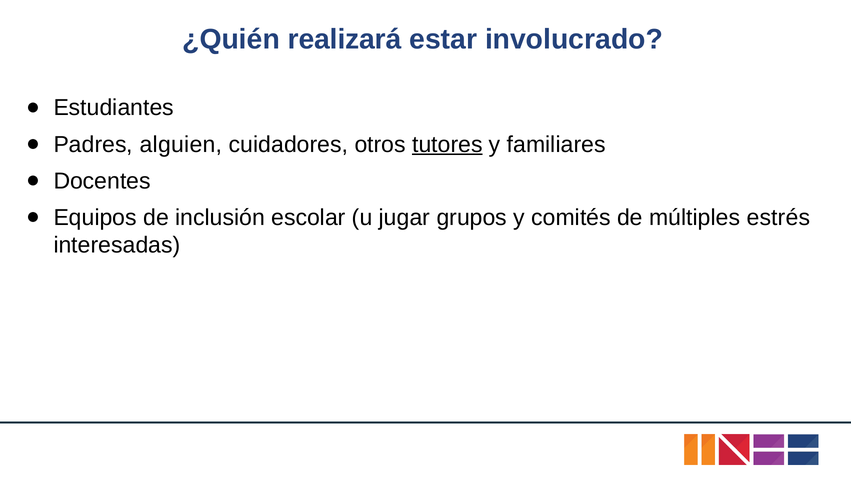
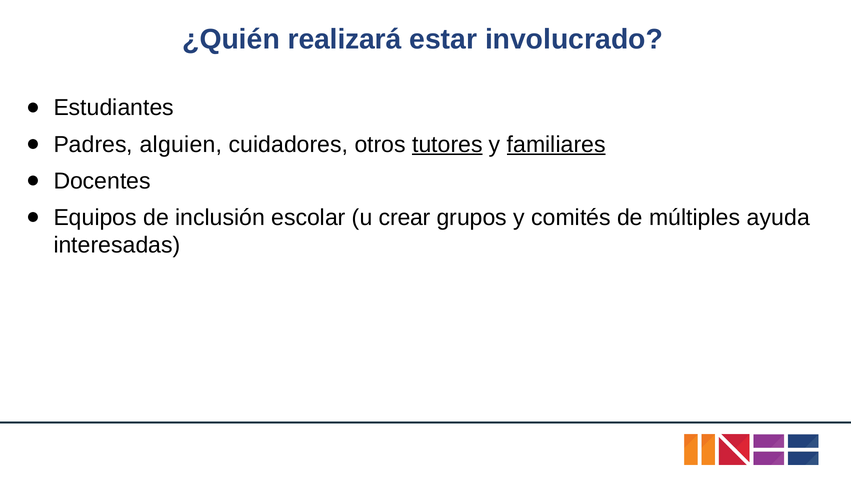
familiares underline: none -> present
jugar: jugar -> crear
estrés: estrés -> ayuda
